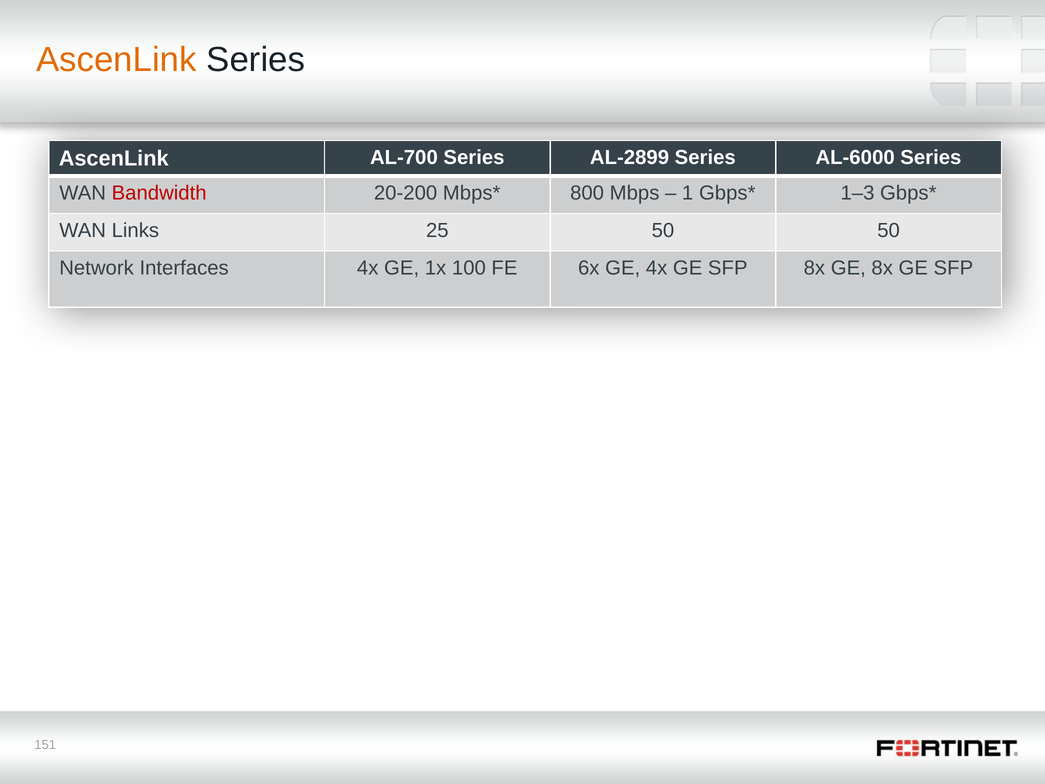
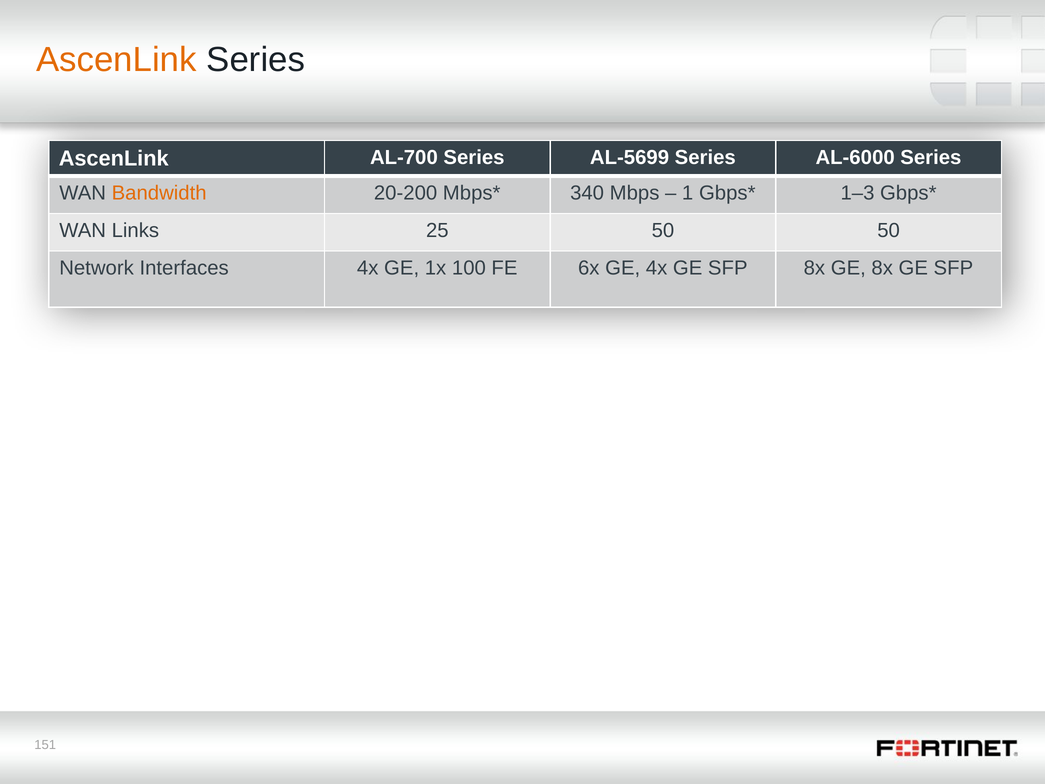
AL-2899: AL-2899 -> AL-5699
Bandwidth colour: red -> orange
800: 800 -> 340
